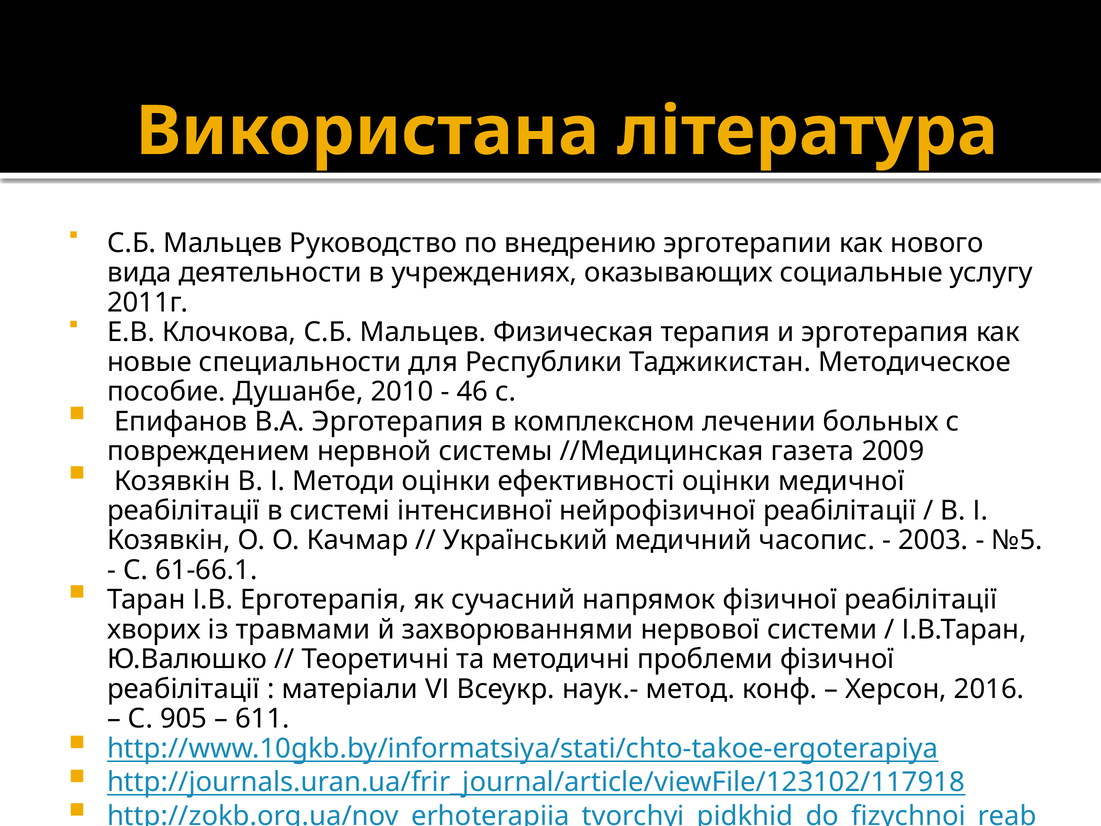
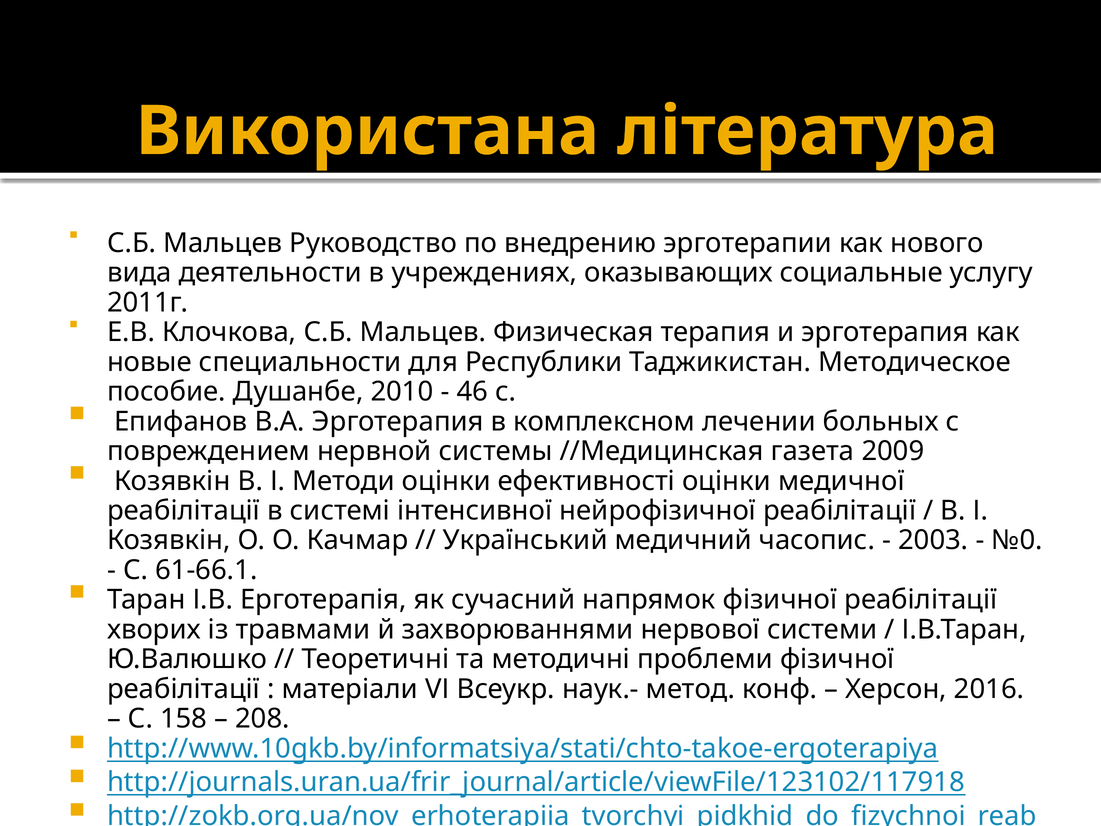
№5: №5 -> №0
905: 905 -> 158
611: 611 -> 208
